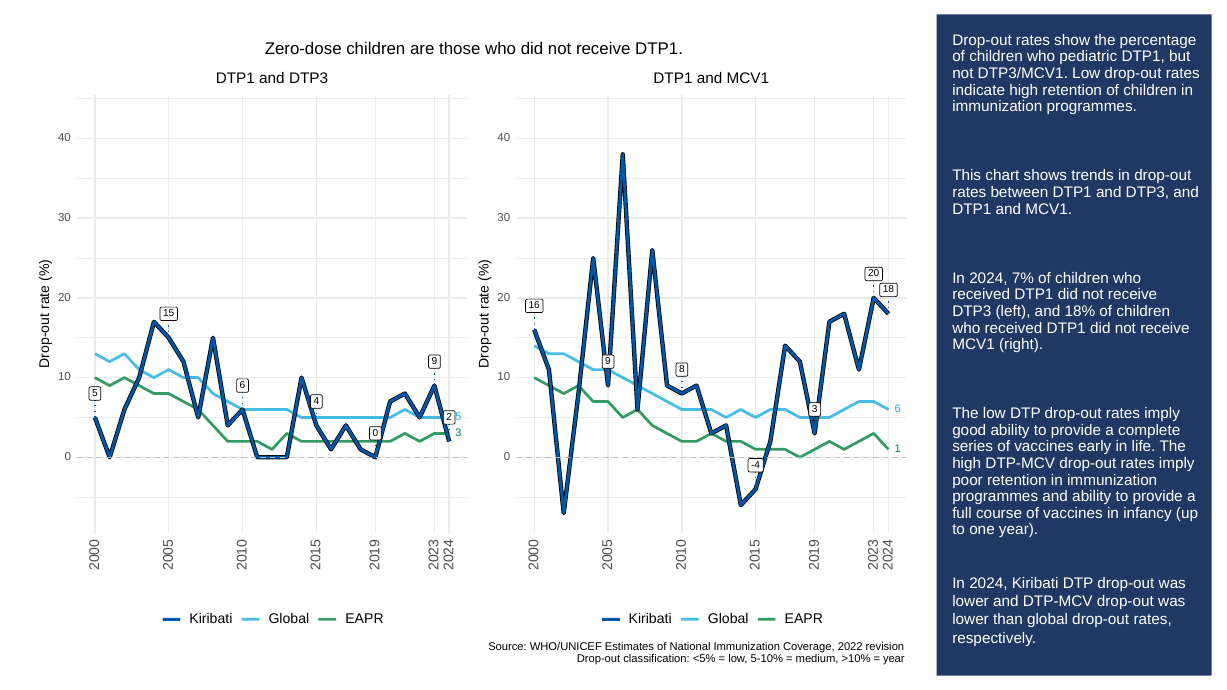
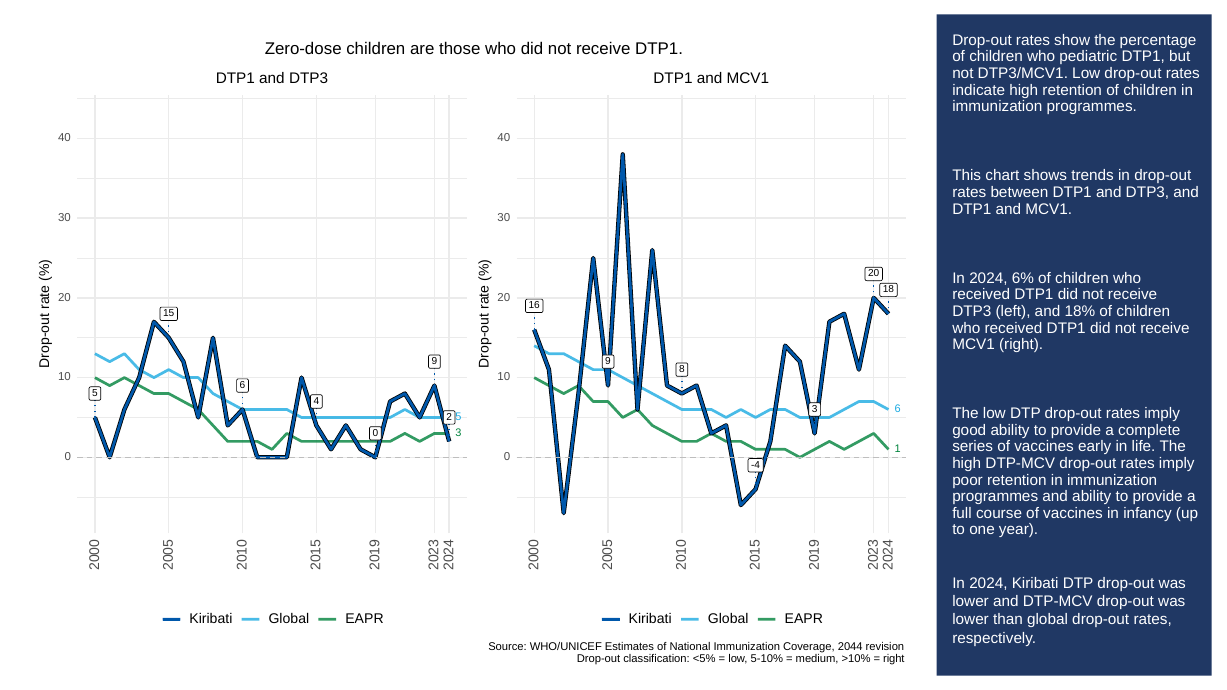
7%: 7% -> 6%
2022: 2022 -> 2044
year at (894, 659): year -> right
